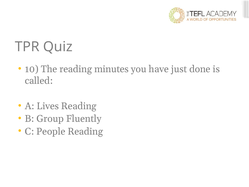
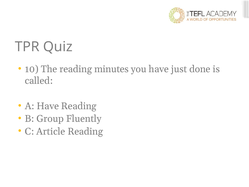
A Lives: Lives -> Have
People: People -> Article
